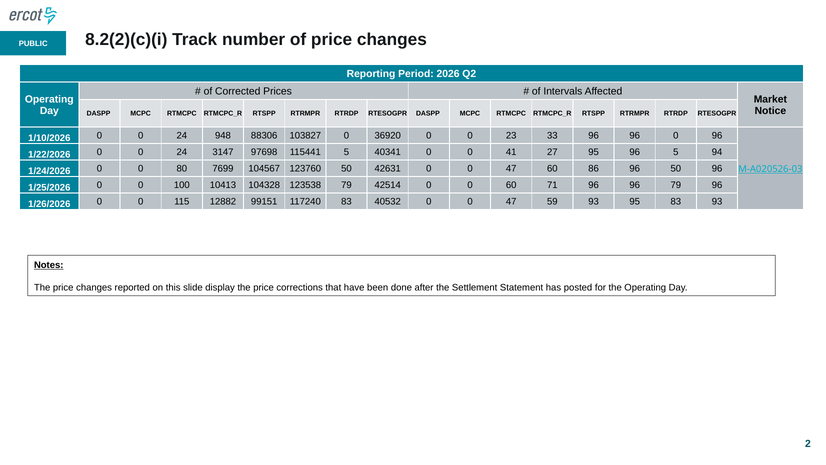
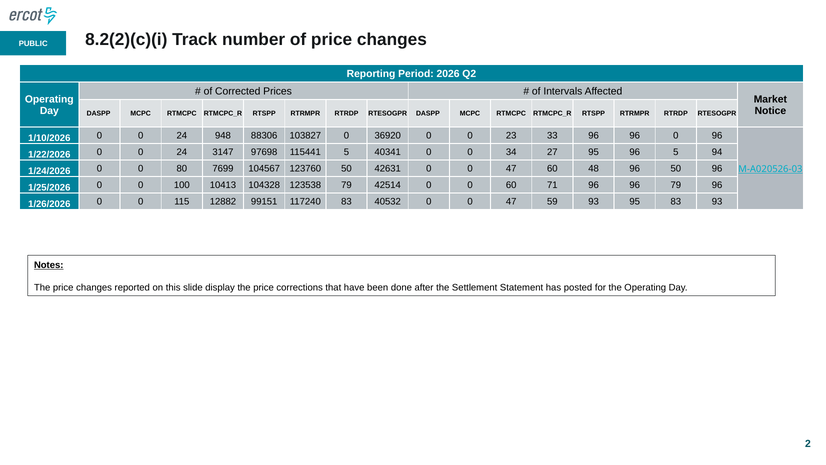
41: 41 -> 34
86: 86 -> 48
